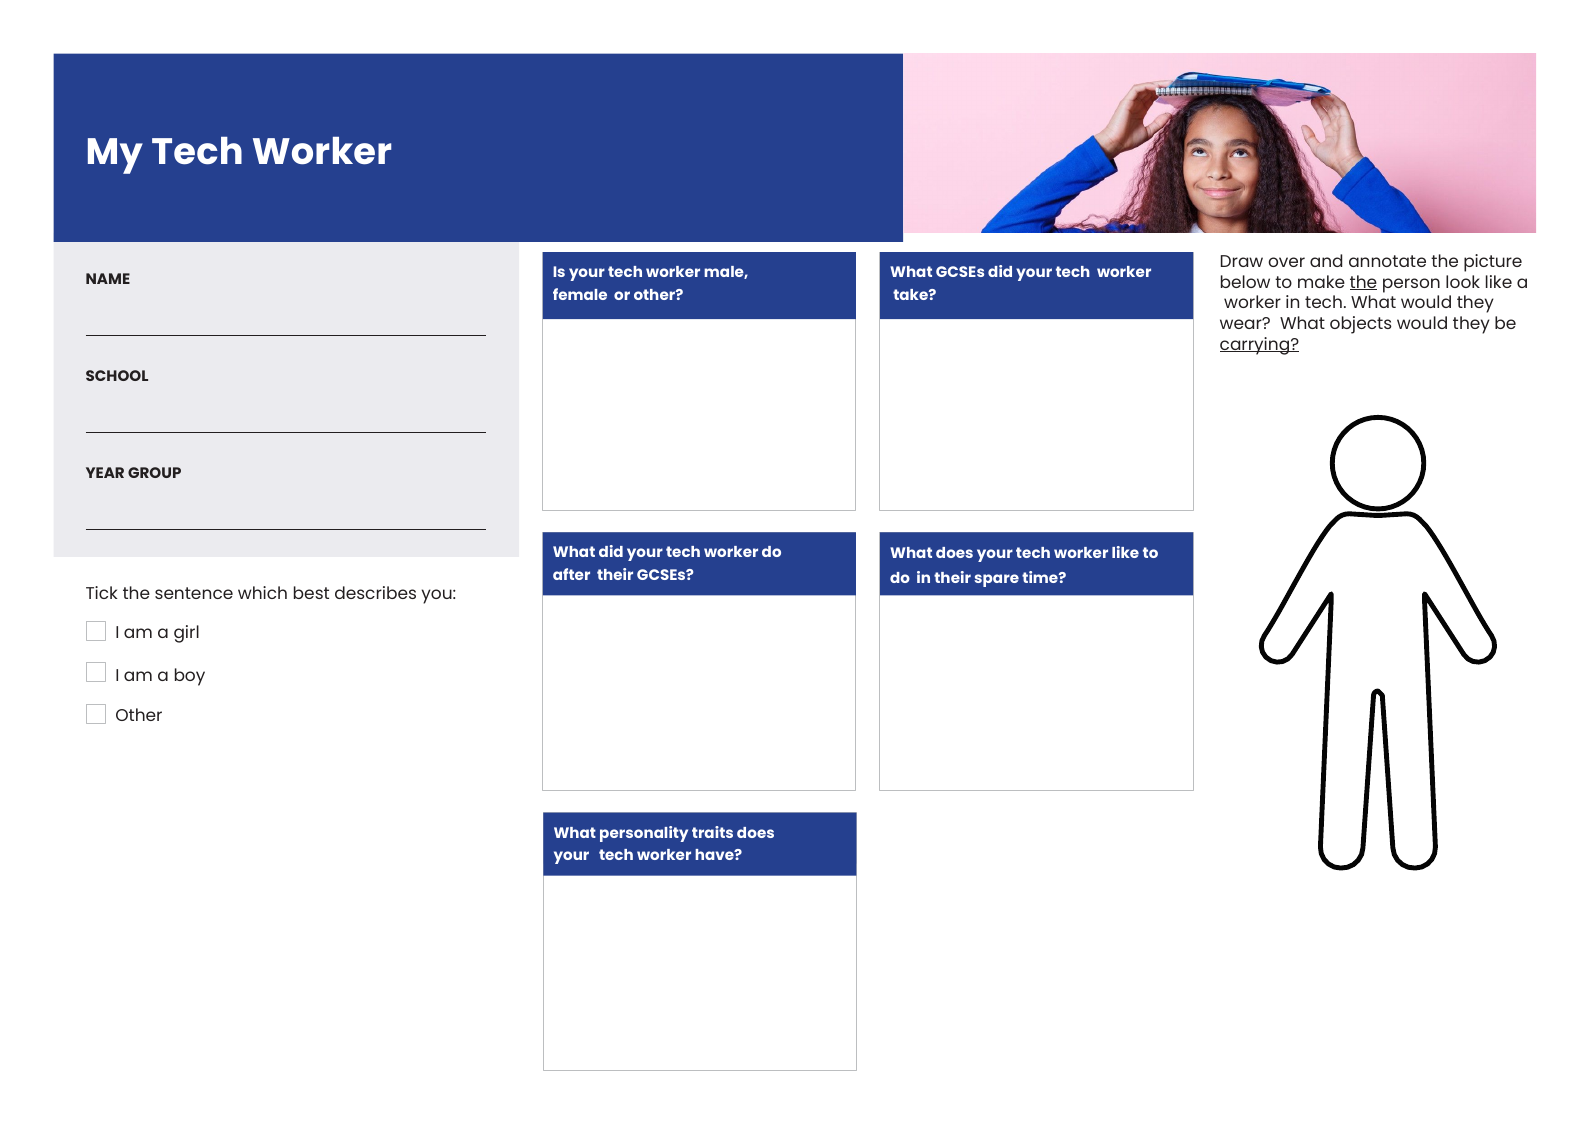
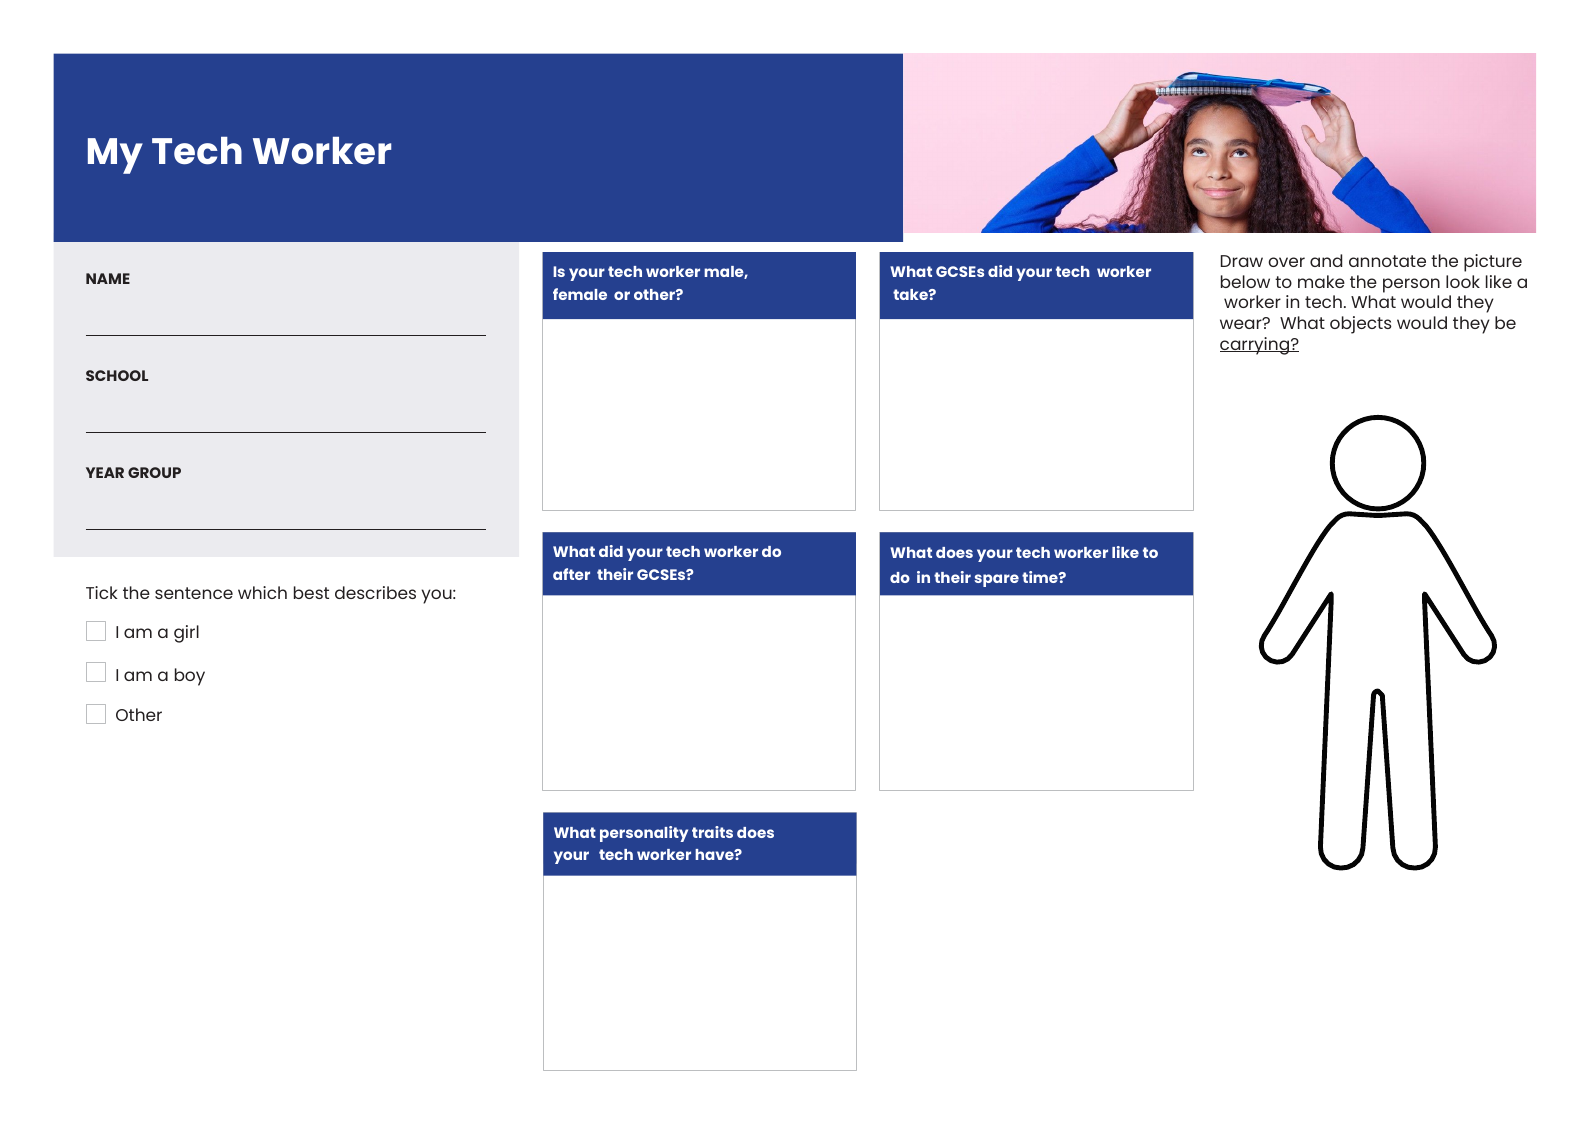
the at (1363, 283) underline: present -> none
